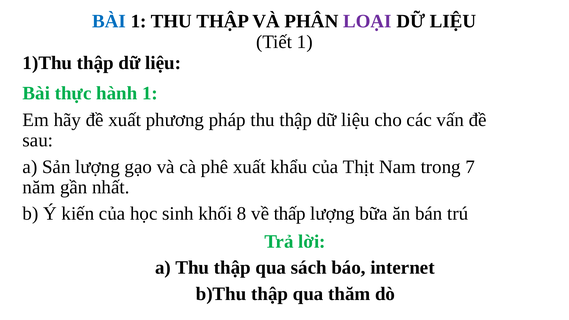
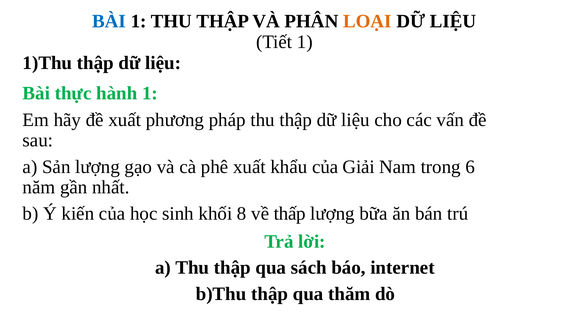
LOẠI colour: purple -> orange
Thịt: Thịt -> Giải
7: 7 -> 6
